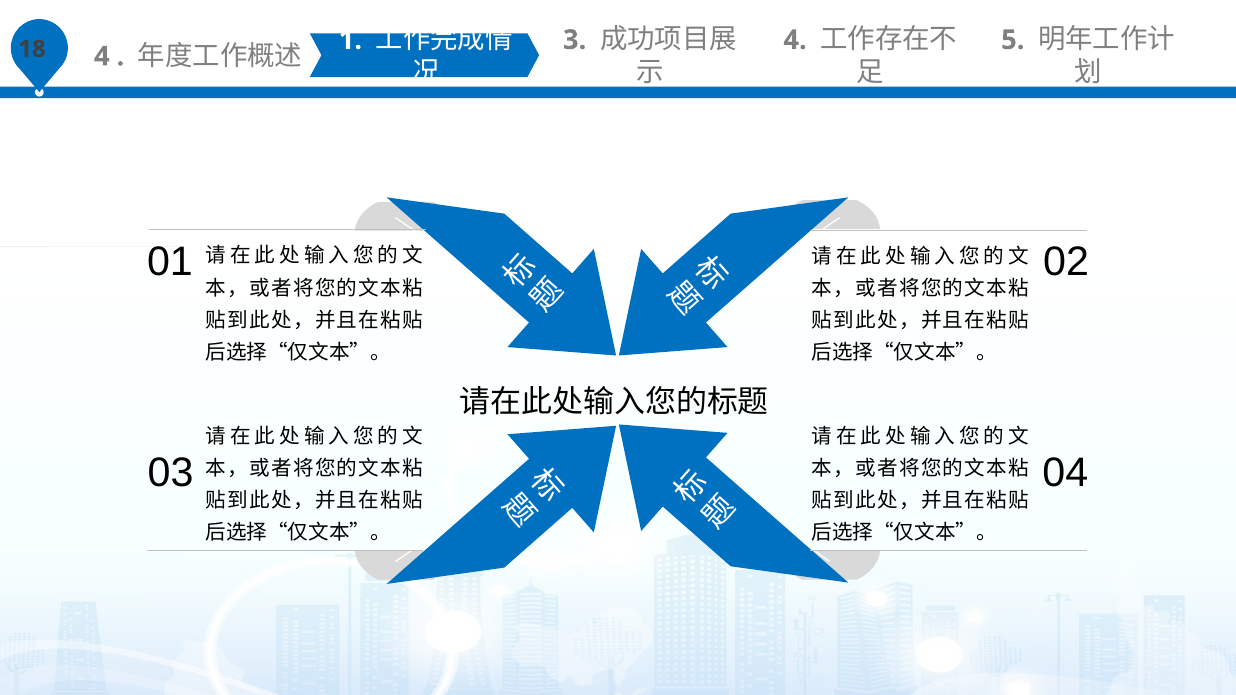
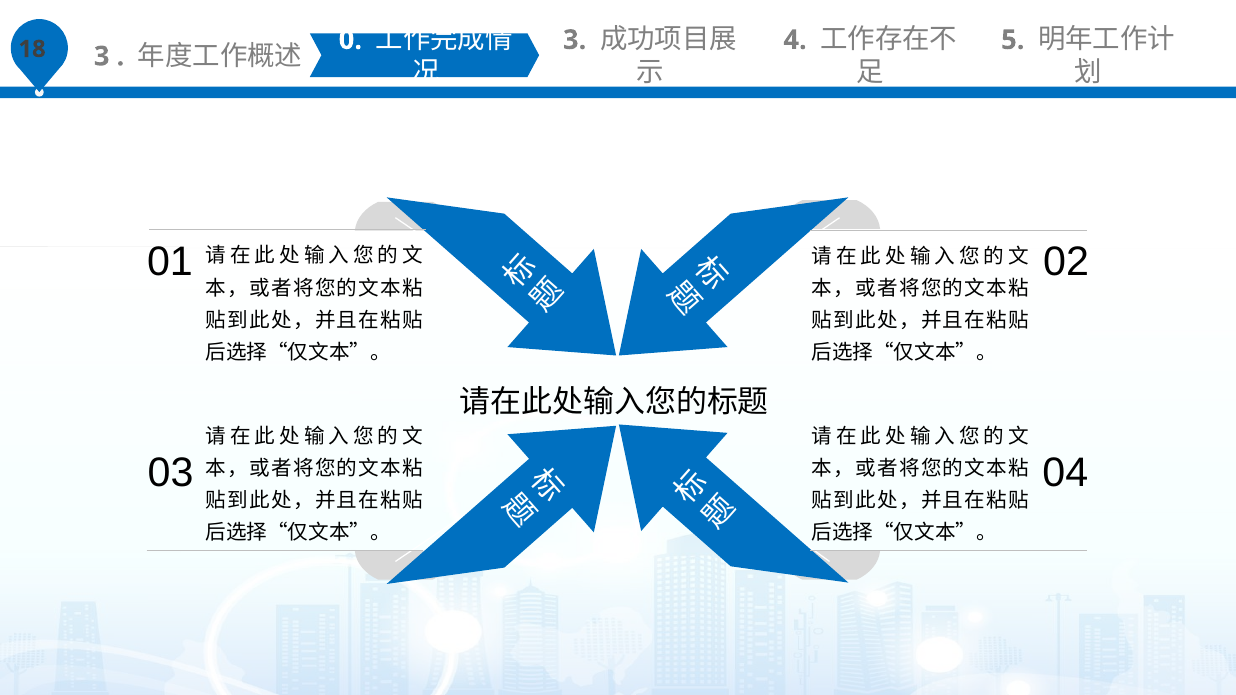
4 at (102, 56): 4 -> 3
1: 1 -> 0
